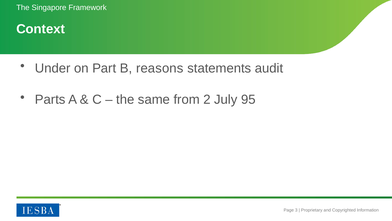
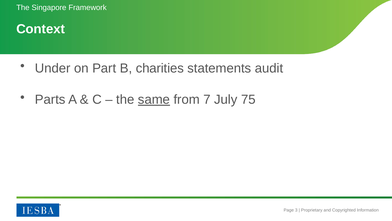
reasons: reasons -> charities
same underline: none -> present
2: 2 -> 7
95: 95 -> 75
